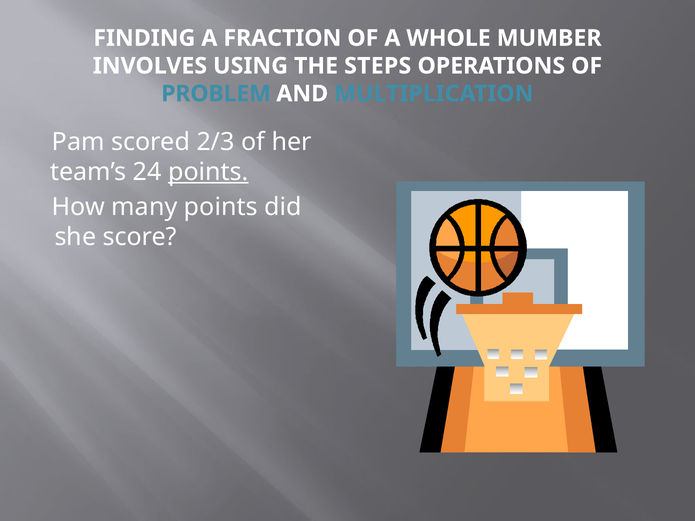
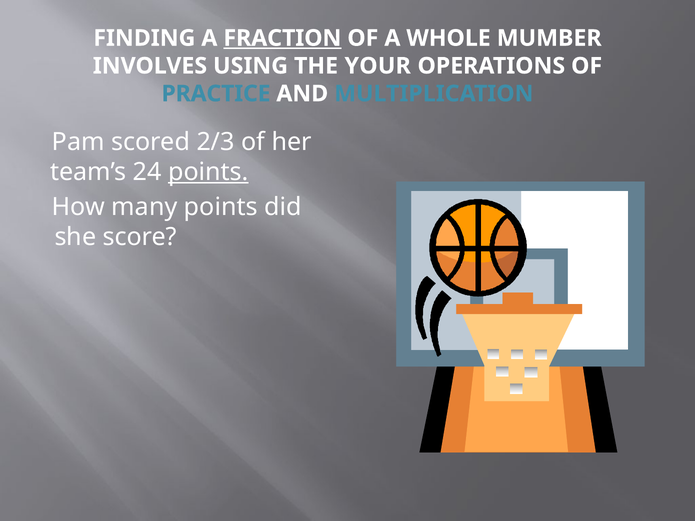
FRACTION underline: none -> present
STEPS: STEPS -> YOUR
PROBLEM: PROBLEM -> PRACTICE
